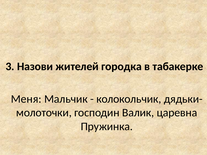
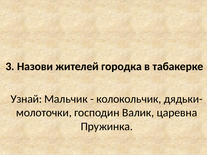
Меня: Меня -> Узнай
